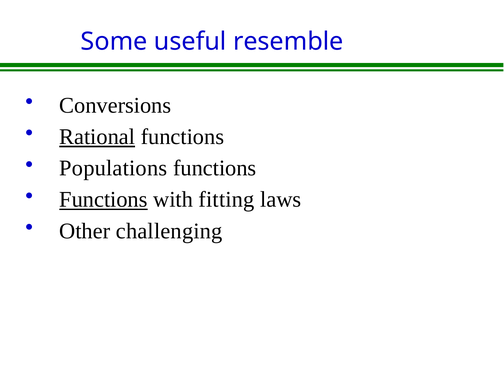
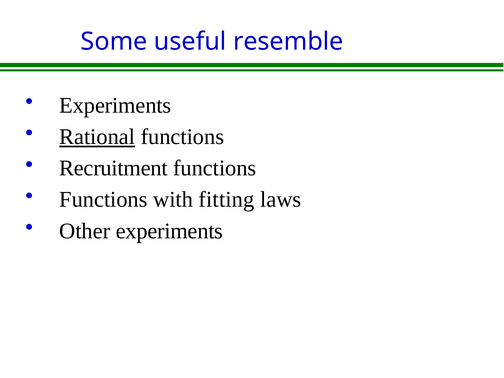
Conversions at (115, 105): Conversions -> Experiments
Populations: Populations -> Recruitment
Functions at (103, 200) underline: present -> none
Other challenging: challenging -> experiments
